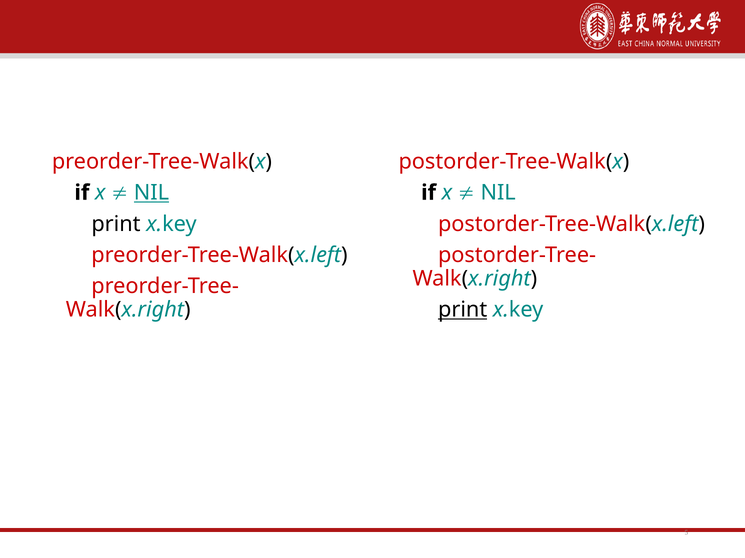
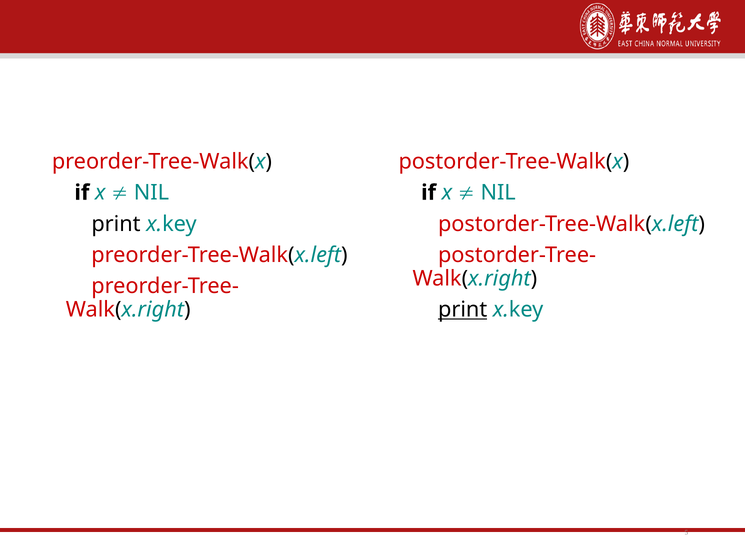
NIL at (151, 193) underline: present -> none
